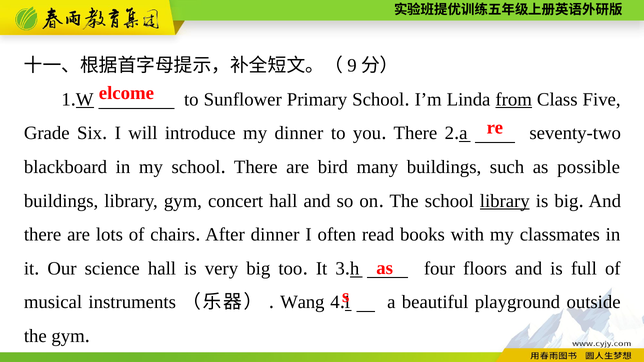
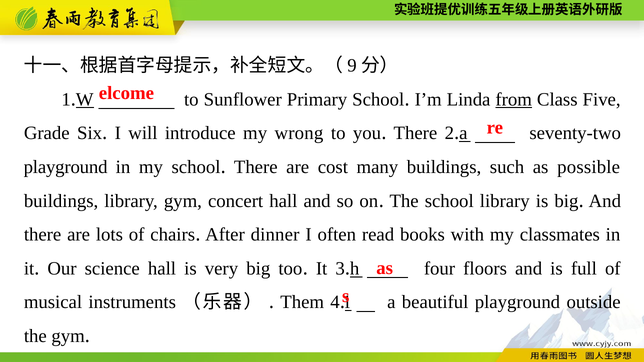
my dinner: dinner -> wrong
blackboard at (66, 167): blackboard -> playground
bird: bird -> cost
library at (505, 201) underline: present -> none
Wang: Wang -> Them
